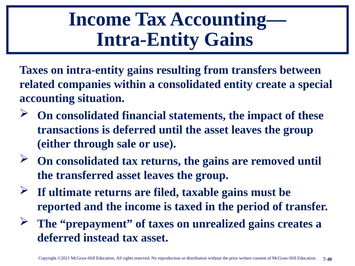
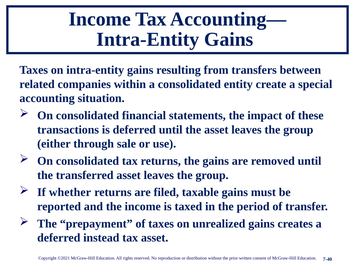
ultimate: ultimate -> whether
